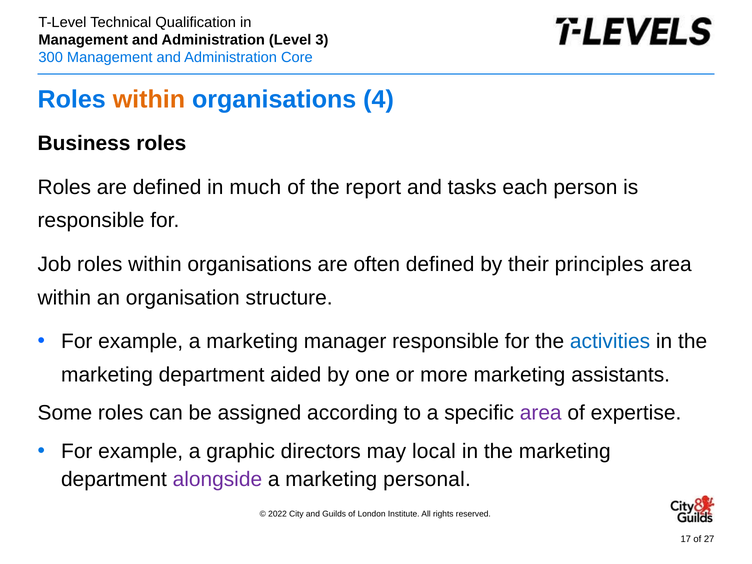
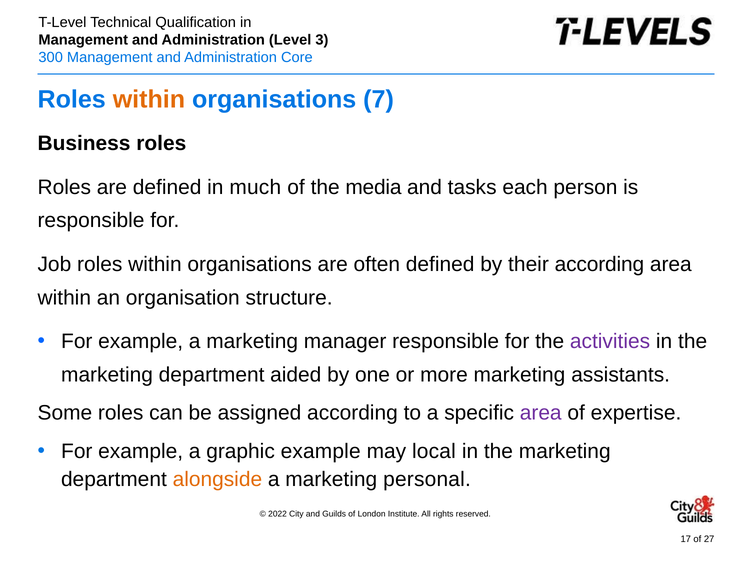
4: 4 -> 7
report: report -> media
their principles: principles -> according
activities colour: blue -> purple
graphic directors: directors -> example
alongside colour: purple -> orange
